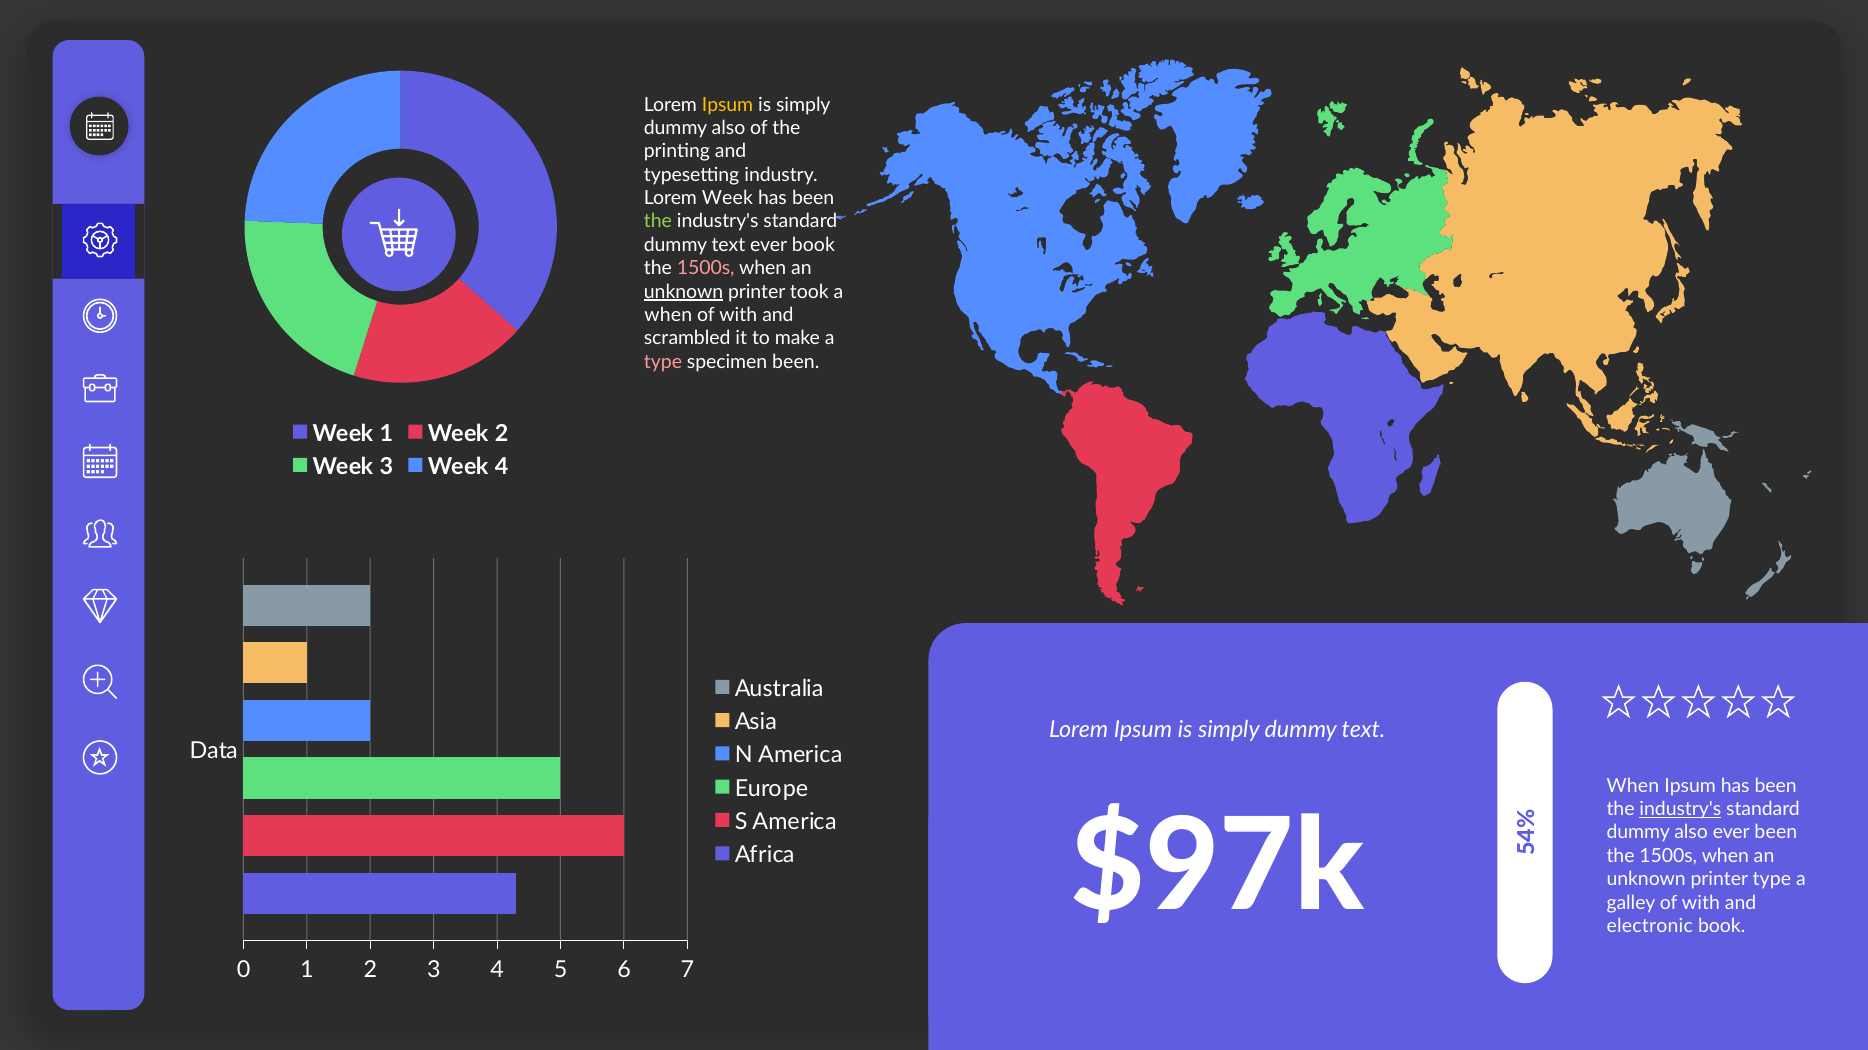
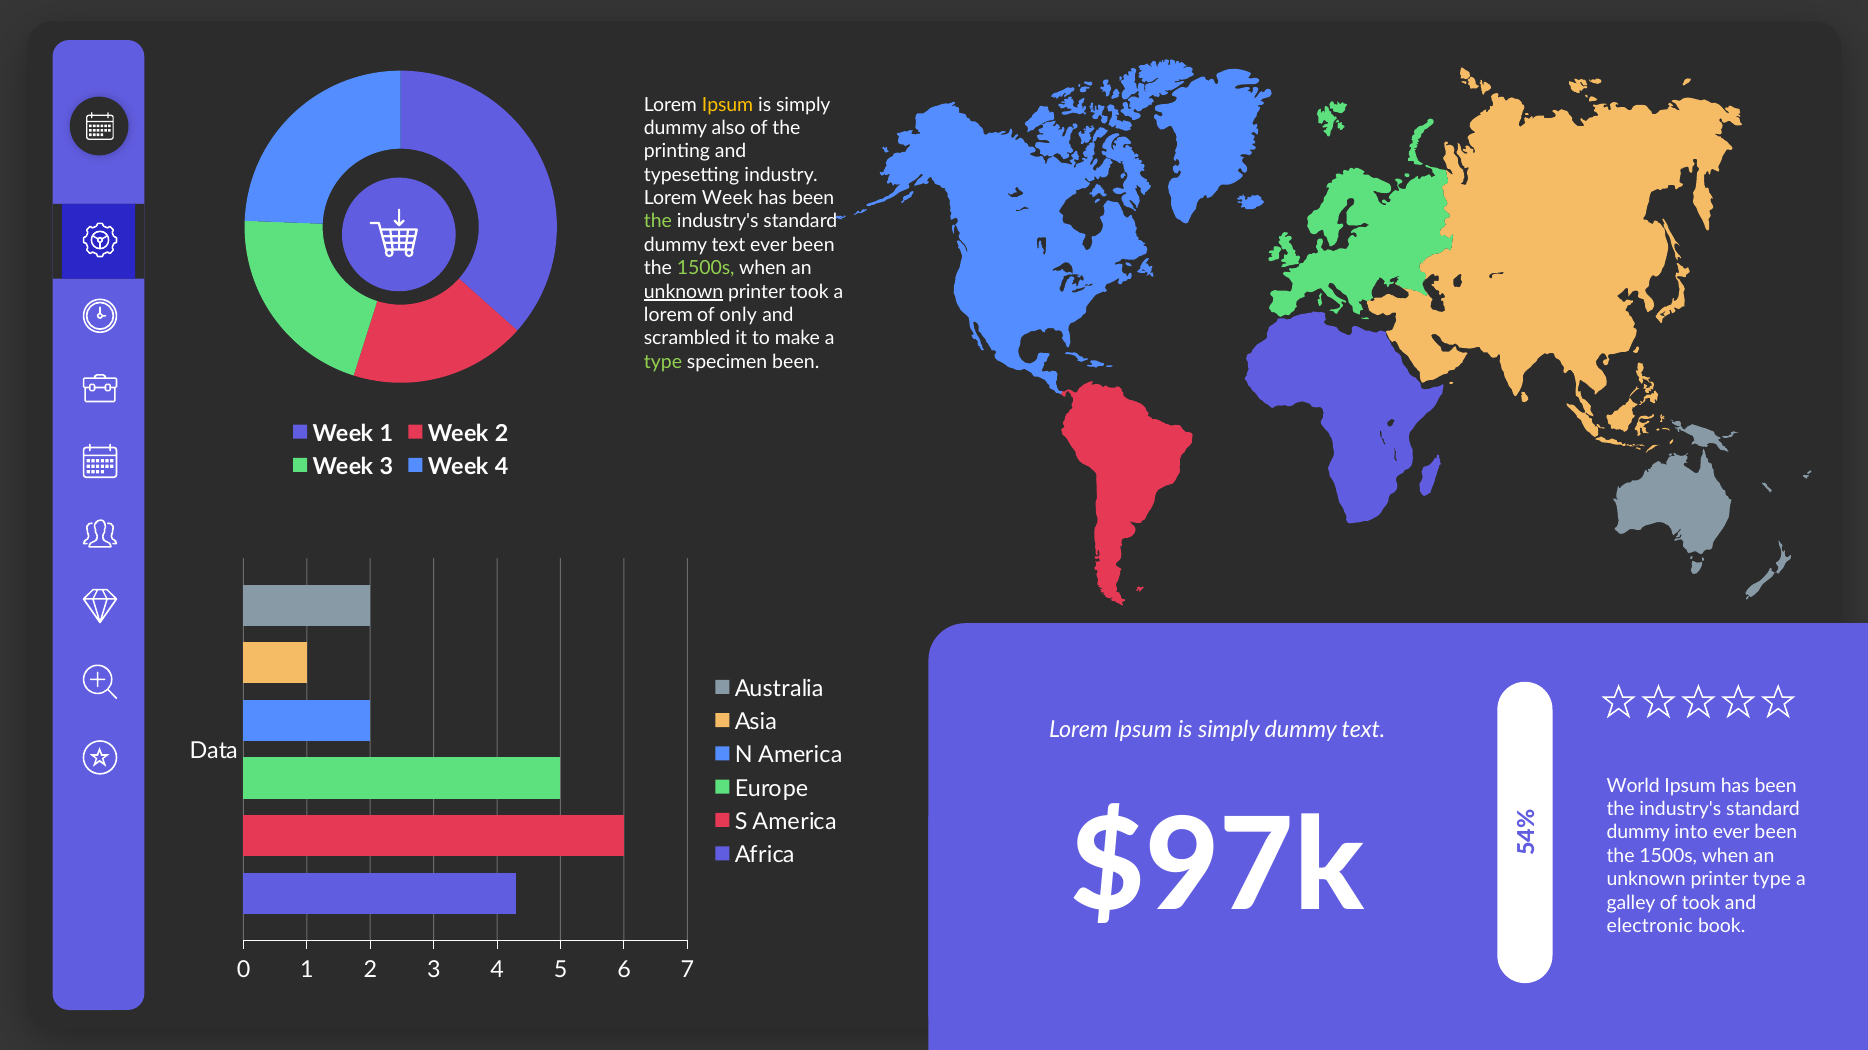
text ever book: book -> been
1500s at (706, 268) colour: pink -> light green
when at (668, 315): when -> lorem
with at (738, 315): with -> only
type at (663, 362) colour: pink -> light green
When at (1633, 786): When -> World
industry's at (1680, 810) underline: present -> none
also at (1691, 833): also -> into
galley of with: with -> took
